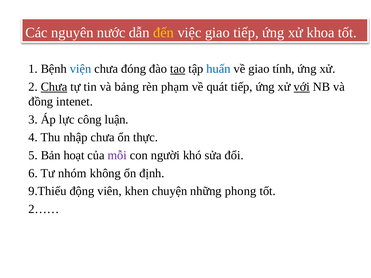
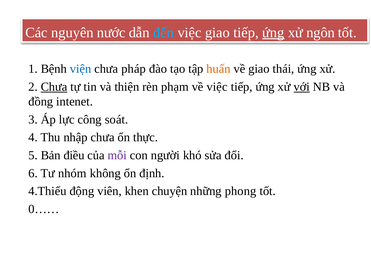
đến colour: yellow -> light blue
ứng at (273, 33) underline: none -> present
khoa: khoa -> ngôn
đóng: đóng -> pháp
tạo underline: present -> none
huấn colour: blue -> orange
tính: tính -> thái
bảng: bảng -> thiện
về quát: quát -> việc
luận: luận -> soát
hoạt: hoạt -> điều
9.Thiếu: 9.Thiếu -> 4.Thiếu
2……: 2…… -> 0……
